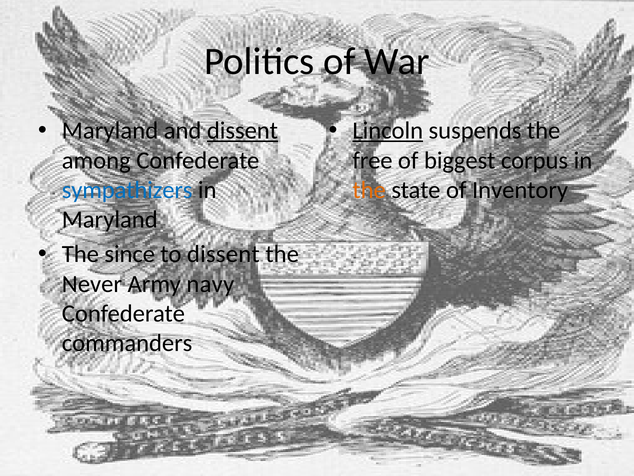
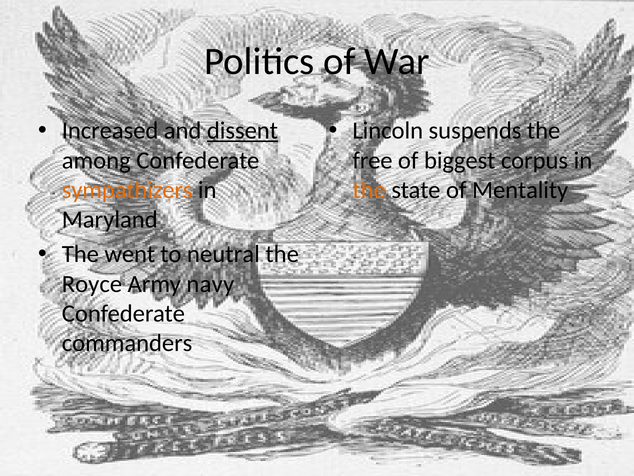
Maryland at (110, 131): Maryland -> Increased
Lincoln underline: present -> none
sympathizers colour: blue -> orange
Inventory: Inventory -> Mentality
since: since -> went
to dissent: dissent -> neutral
Never: Never -> Royce
